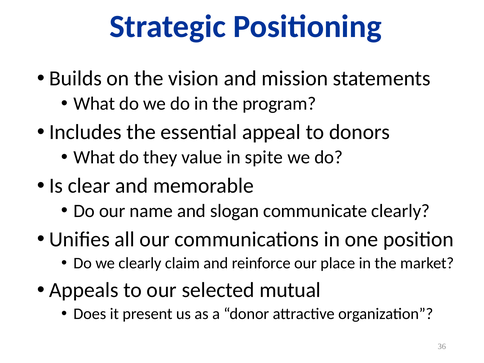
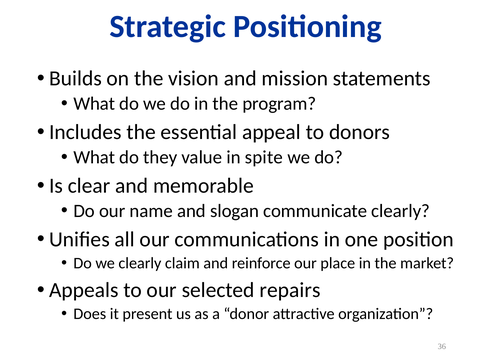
mutual: mutual -> repairs
